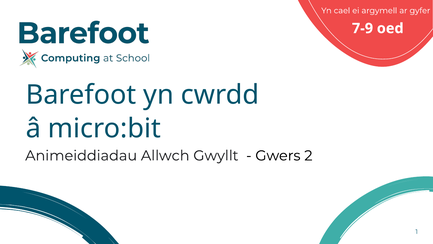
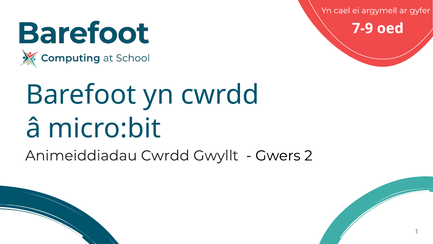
Animeiddiadau Allwch: Allwch -> Cwrdd
